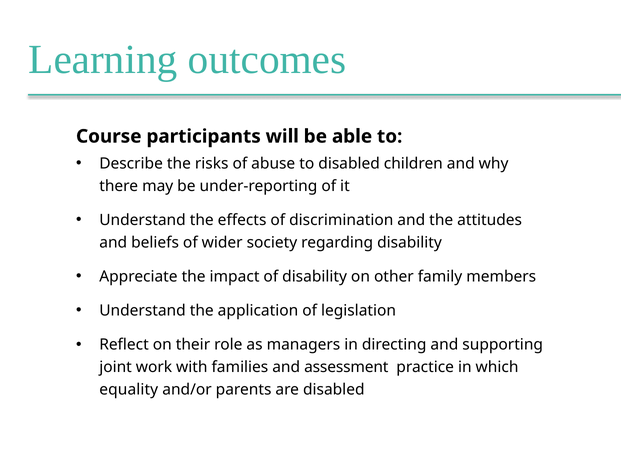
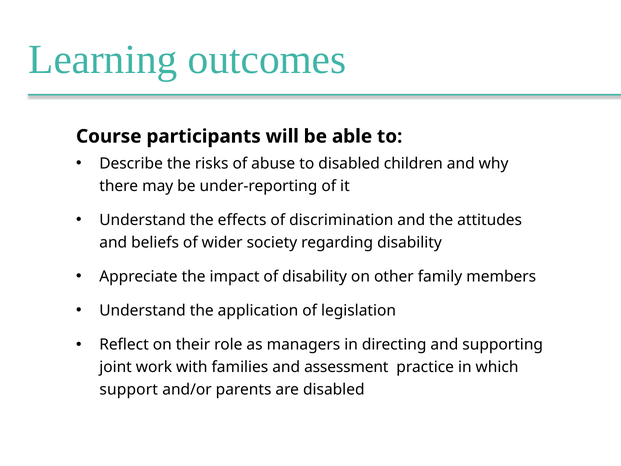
equality: equality -> support
